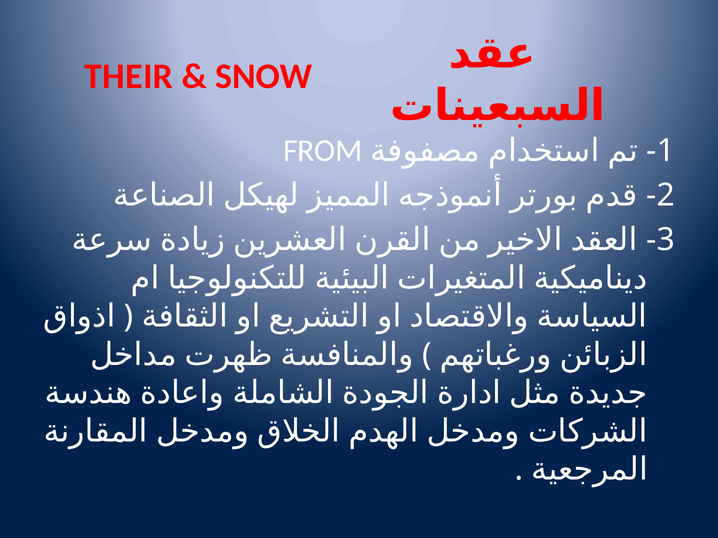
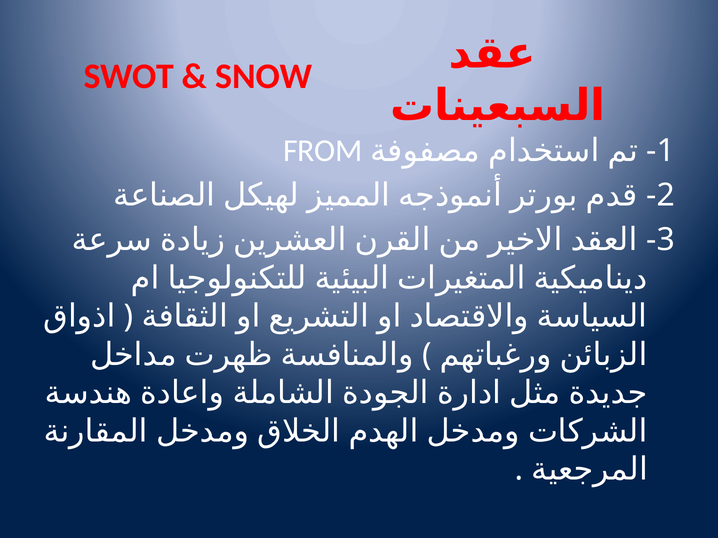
THEIR: THEIR -> SWOT
